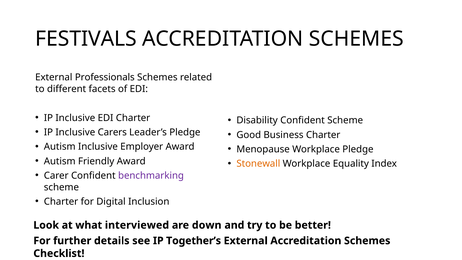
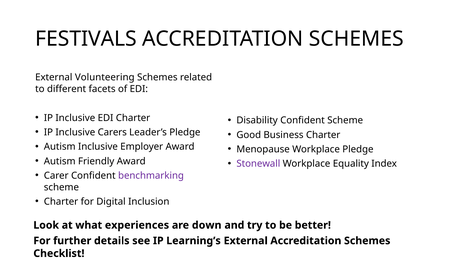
Professionals: Professionals -> Volunteering
Stonewall colour: orange -> purple
interviewed: interviewed -> experiences
Together’s: Together’s -> Learning’s
